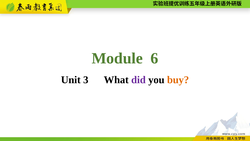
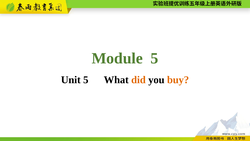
Module 6: 6 -> 5
Unit 3: 3 -> 5
did colour: purple -> orange
